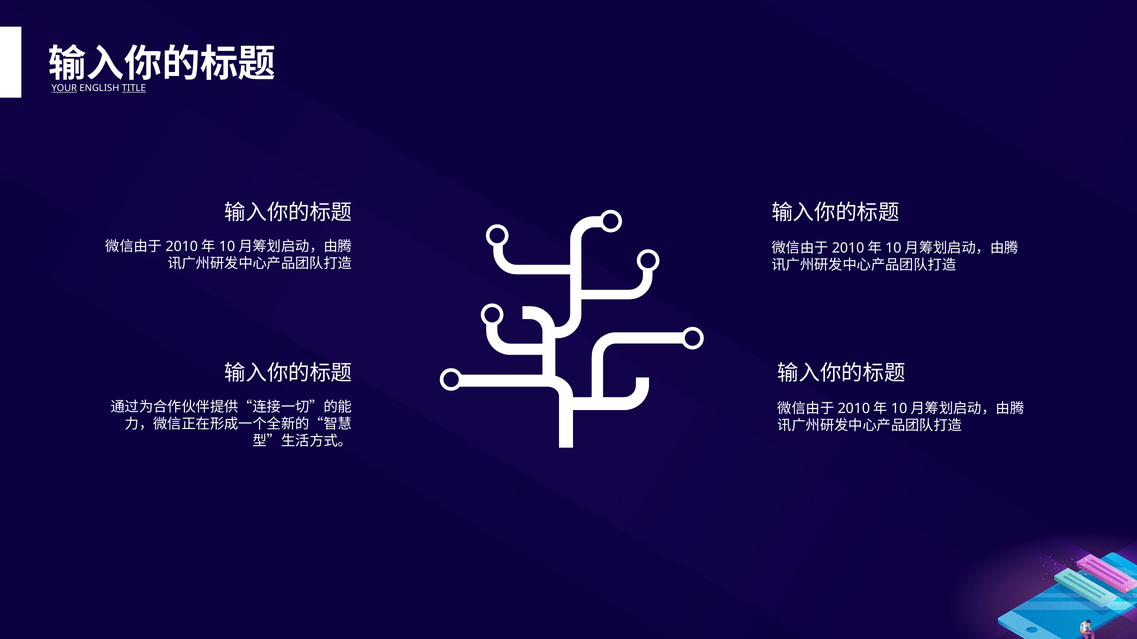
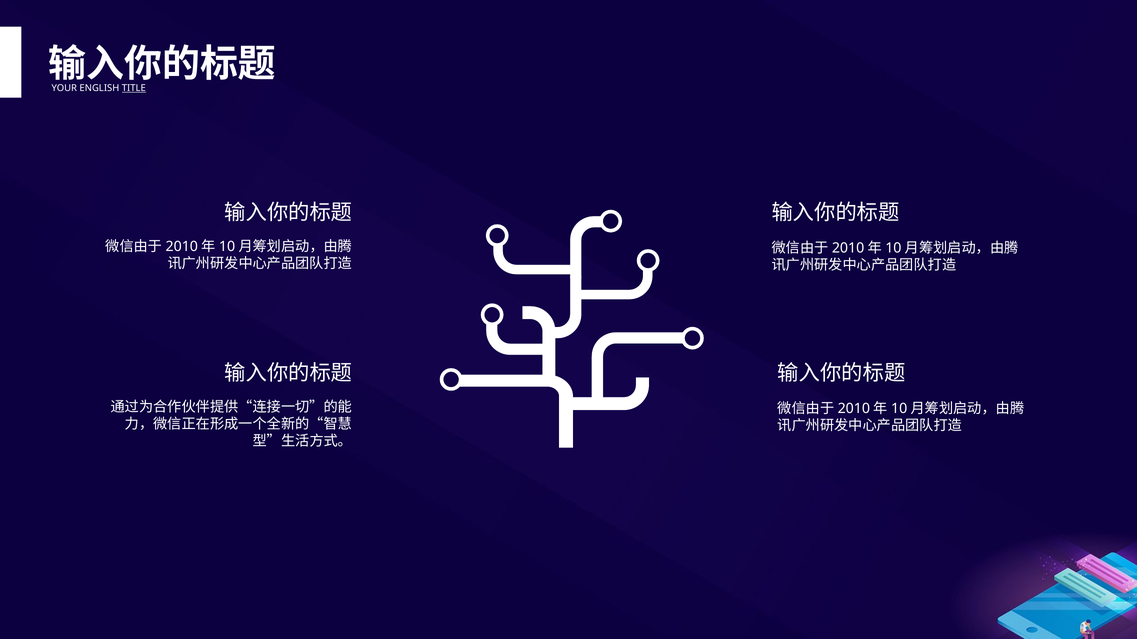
YOUR underline: present -> none
